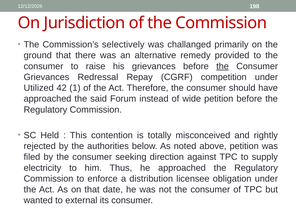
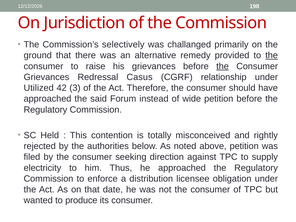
the at (272, 55) underline: none -> present
Repay: Repay -> Casus
competition: competition -> relationship
1: 1 -> 3
external: external -> produce
